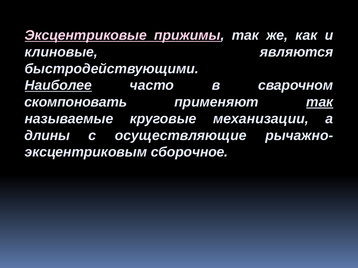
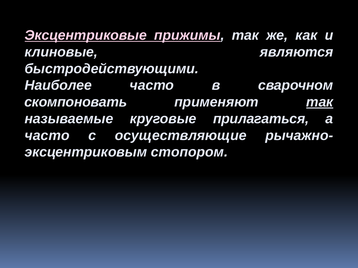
Наиболее underline: present -> none
механизации: механизации -> прилагаться
длины at (47, 136): длины -> часто
сборочное: сборочное -> стопором
